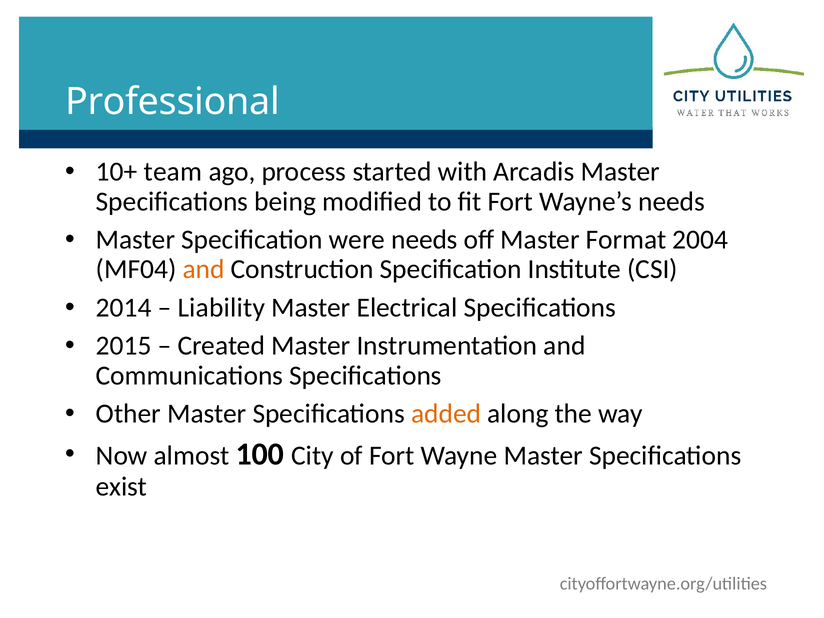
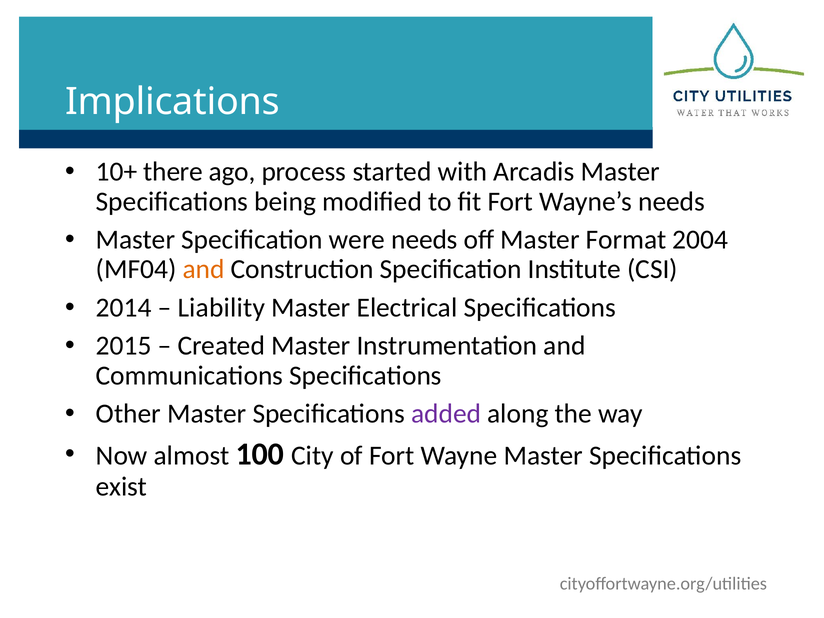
Professional: Professional -> Implications
team: team -> there
added colour: orange -> purple
